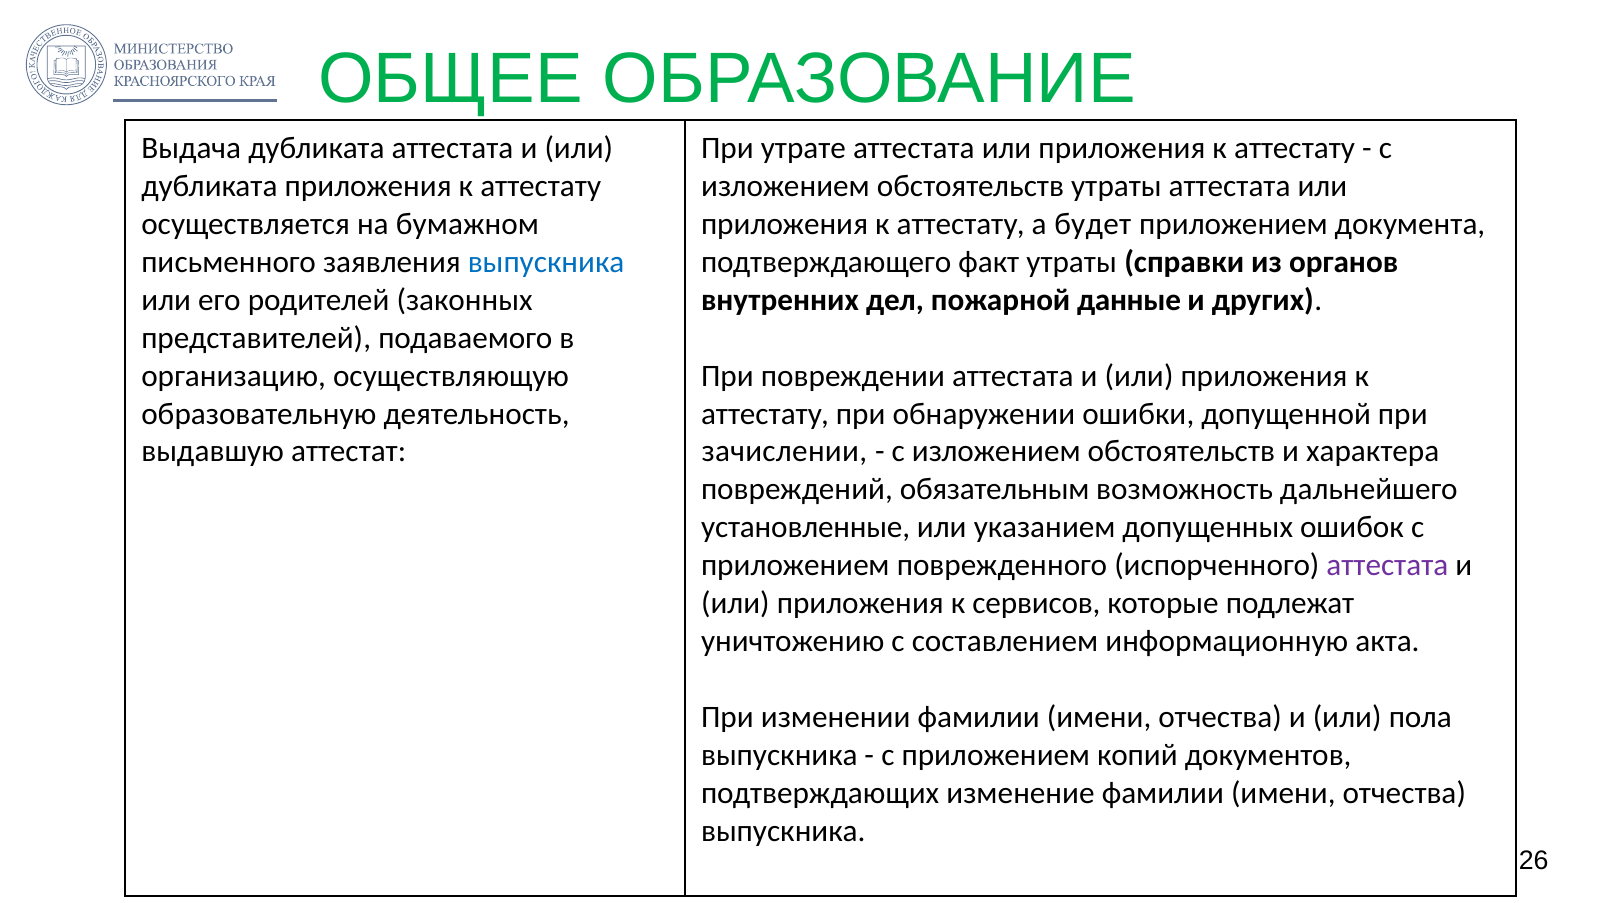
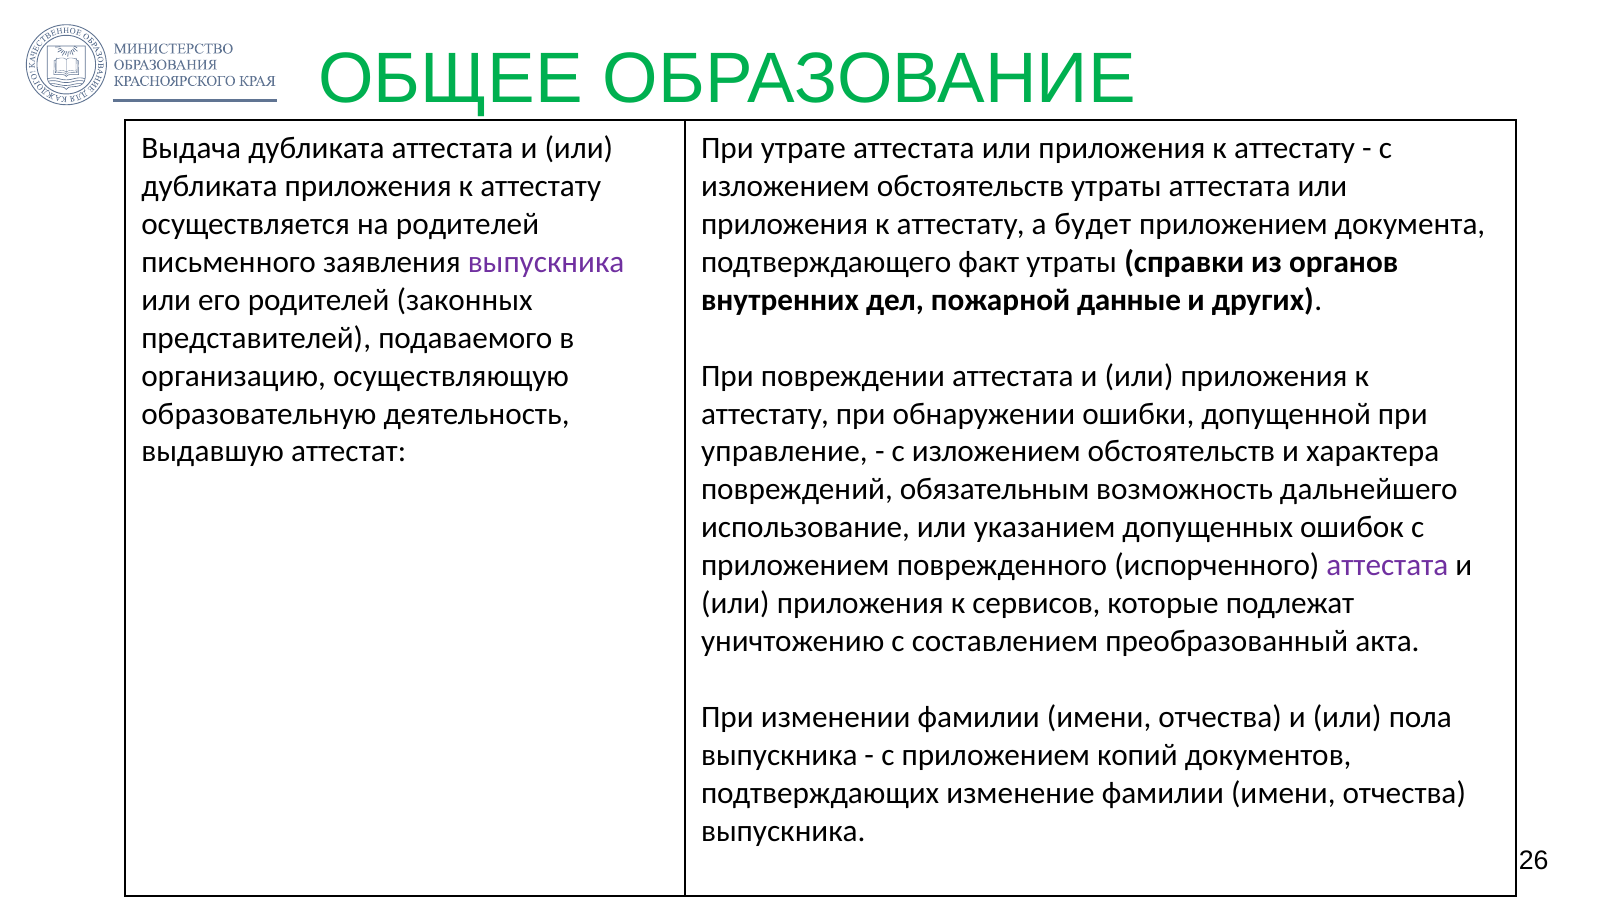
на бумажном: бумажном -> родителей
выпускника at (546, 262) colour: blue -> purple
зачислении: зачислении -> управление
установленные: установленные -> использование
информационную: информационную -> преобразованный
